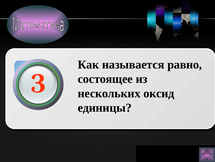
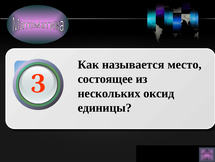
равно: равно -> место
